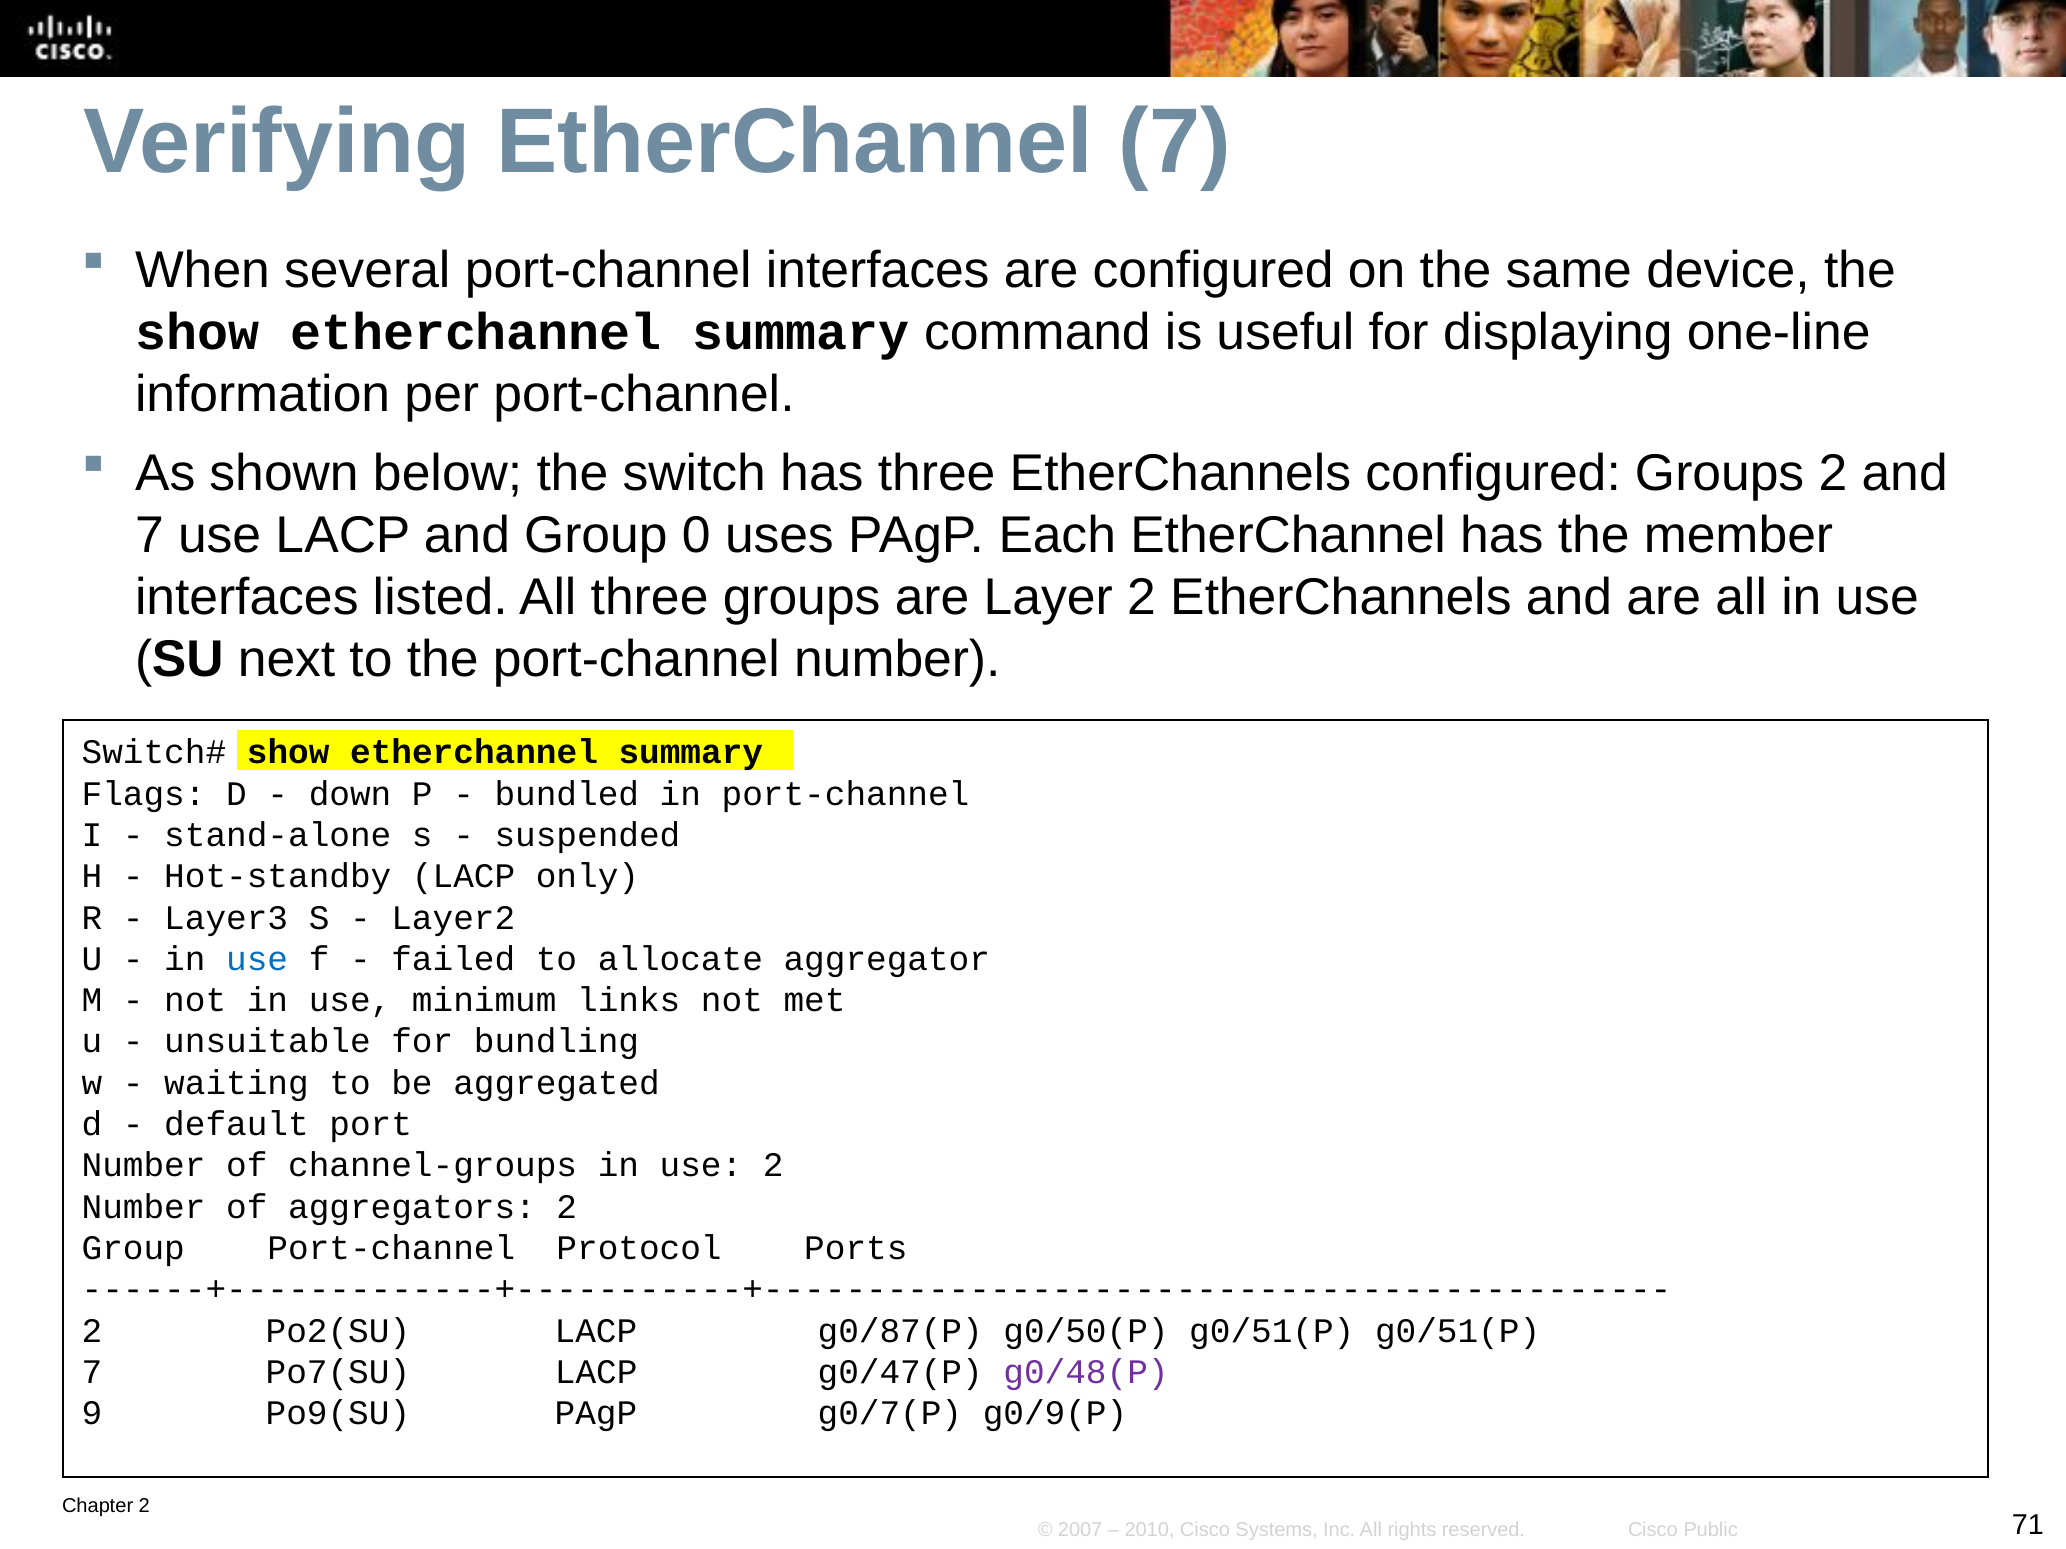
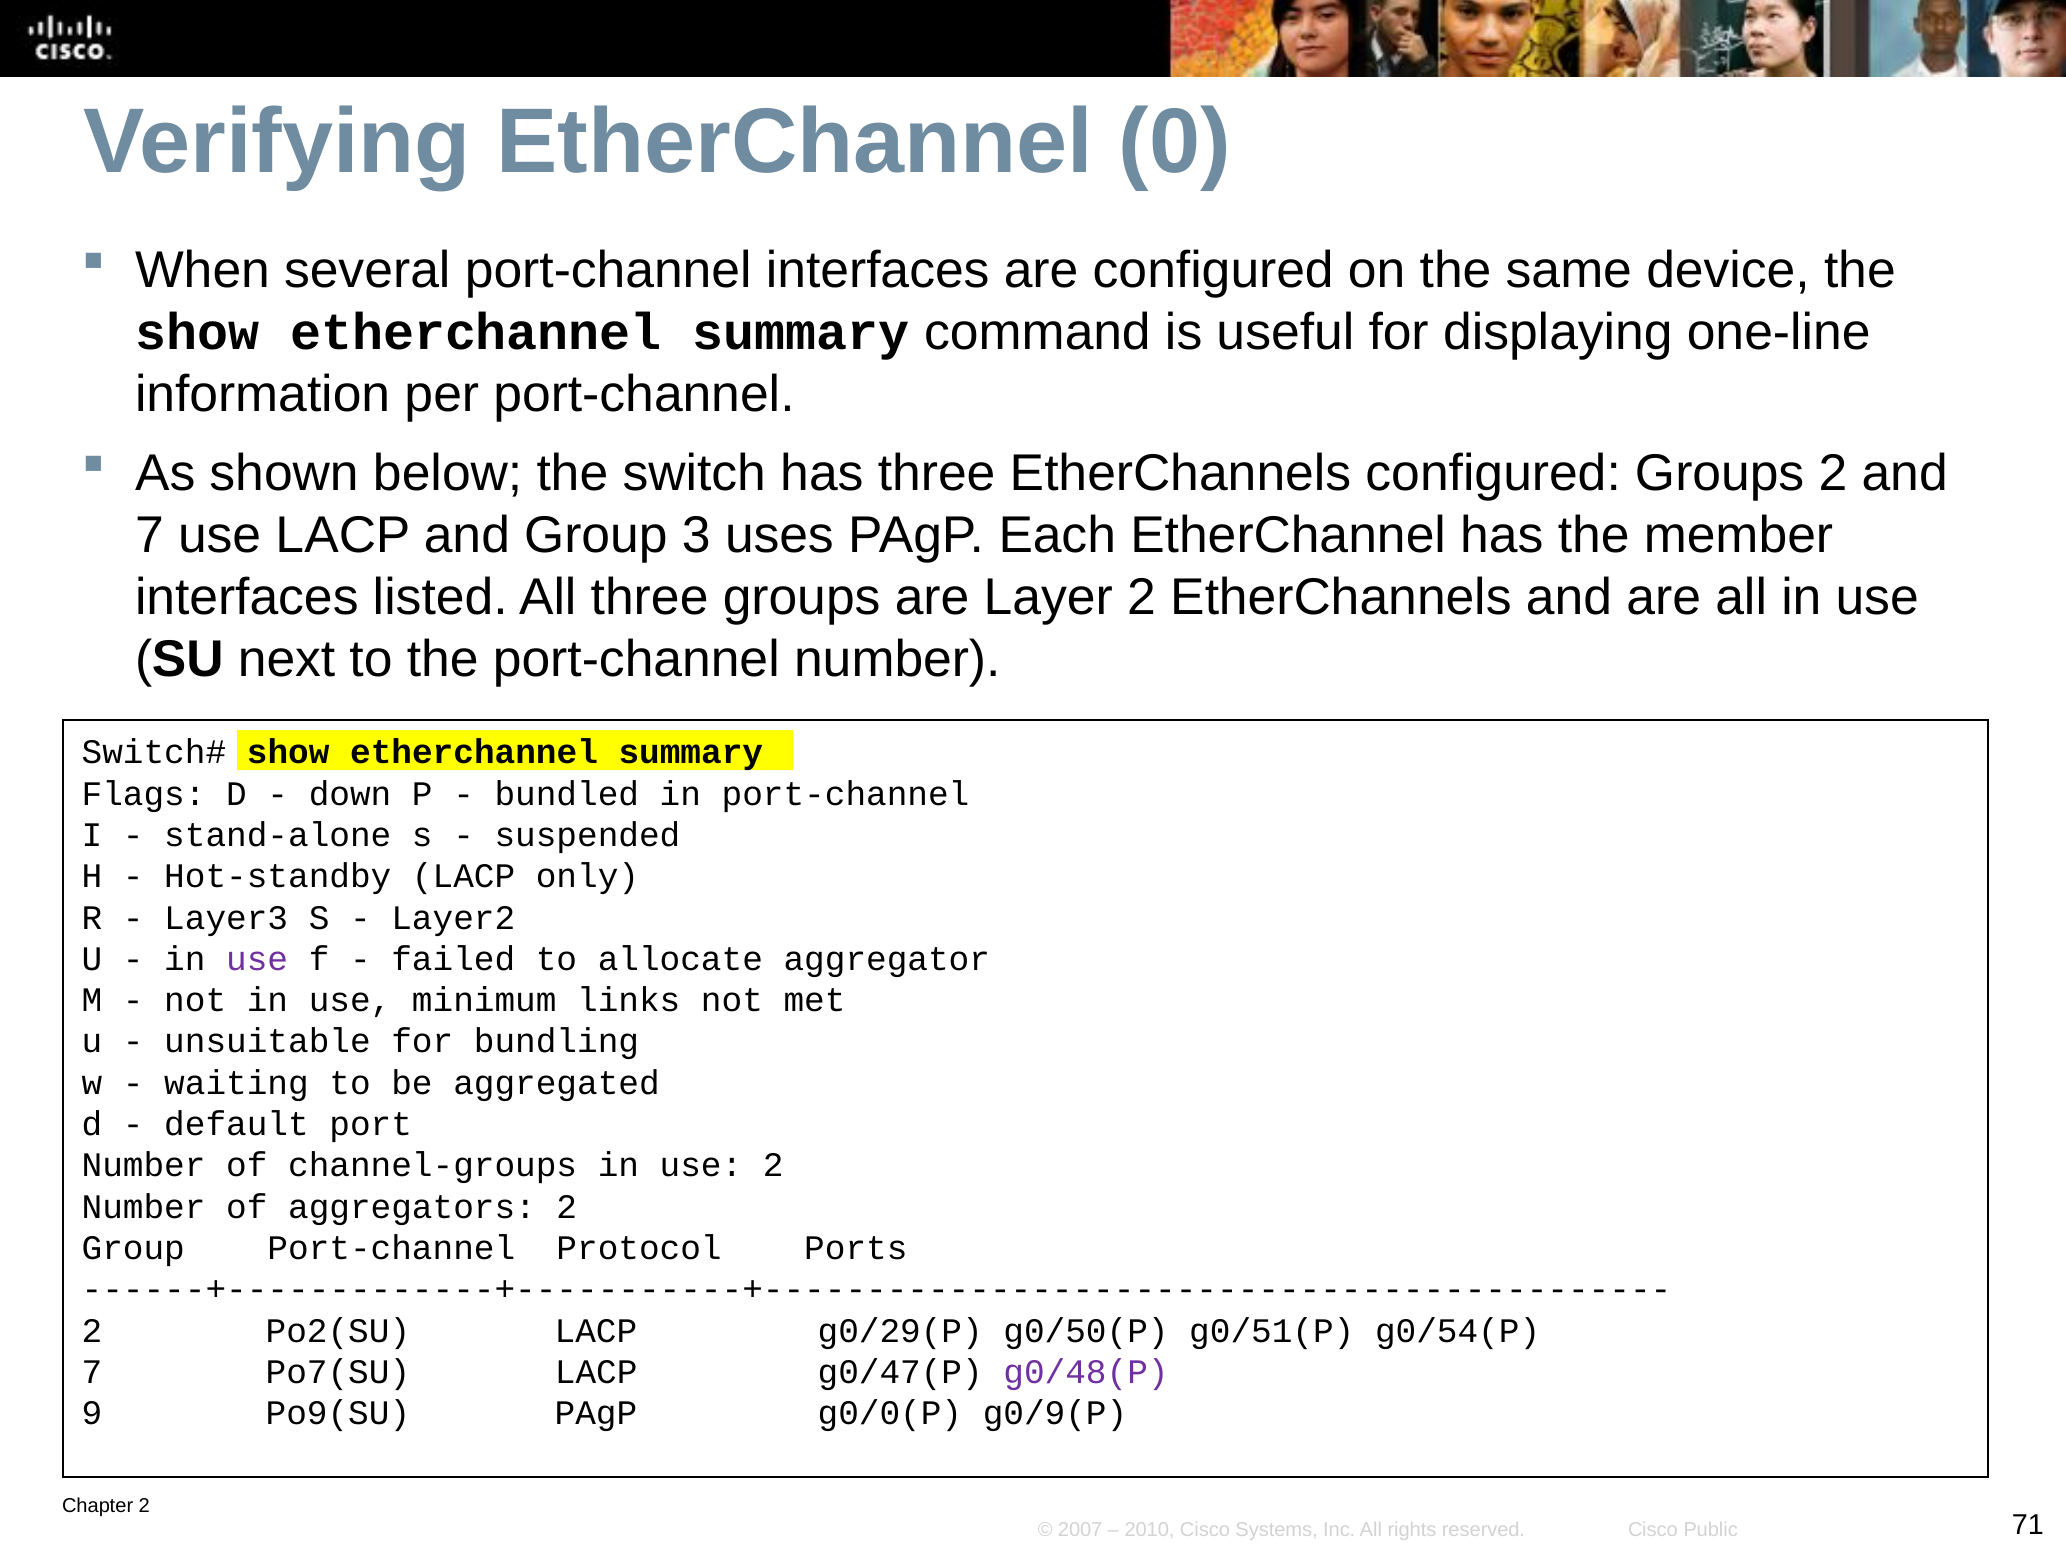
EtherChannel 7: 7 -> 0
0: 0 -> 3
use at (257, 959) colour: blue -> purple
g0/87(P: g0/87(P -> g0/29(P
g0/51(P g0/51(P: g0/51(P -> g0/54(P
g0/7(P: g0/7(P -> g0/0(P
